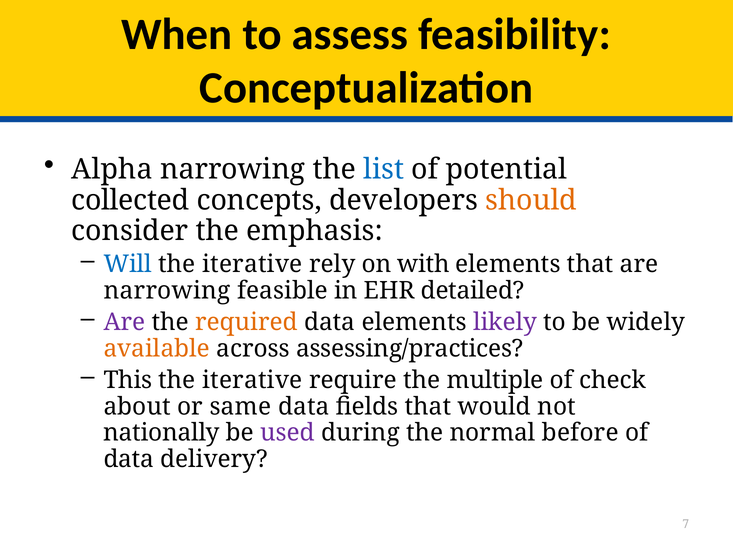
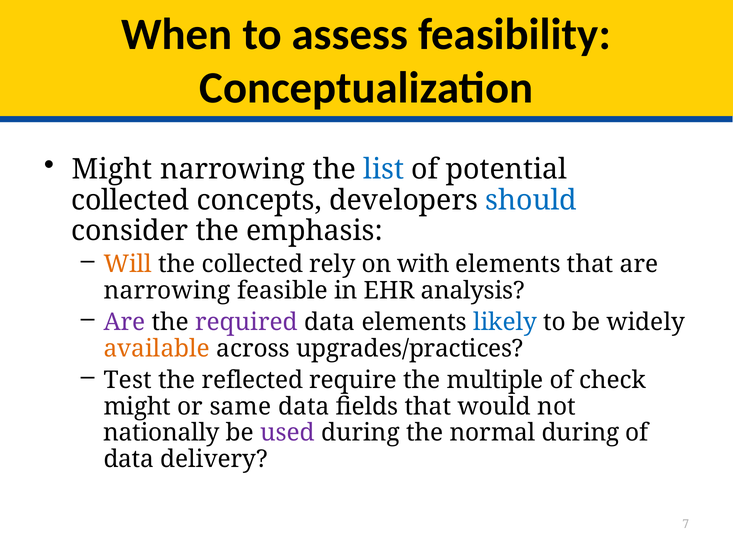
Alpha at (112, 169): Alpha -> Might
should colour: orange -> blue
Will colour: blue -> orange
iterative at (252, 264): iterative -> collected
detailed: detailed -> analysis
required colour: orange -> purple
likely colour: purple -> blue
assessing/practices: assessing/practices -> upgrades/practices
This: This -> Test
iterative at (252, 380): iterative -> reflected
about at (137, 406): about -> might
normal before: before -> during
